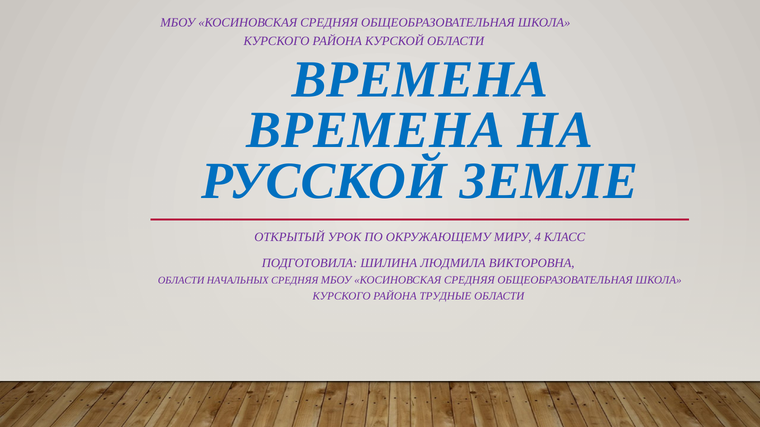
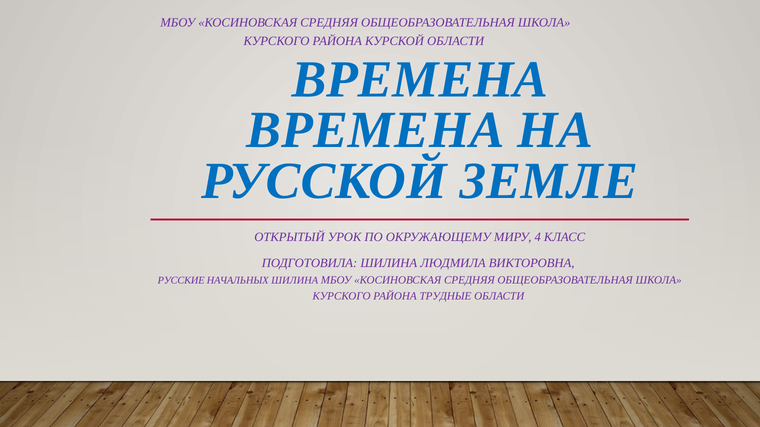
ОБЛАСТИ at (181, 281): ОБЛАСТИ -> РУССКИЕ
НАЧАЛЬНЫХ СРЕДНЯЯ: СРЕДНЯЯ -> ШИЛИНА
